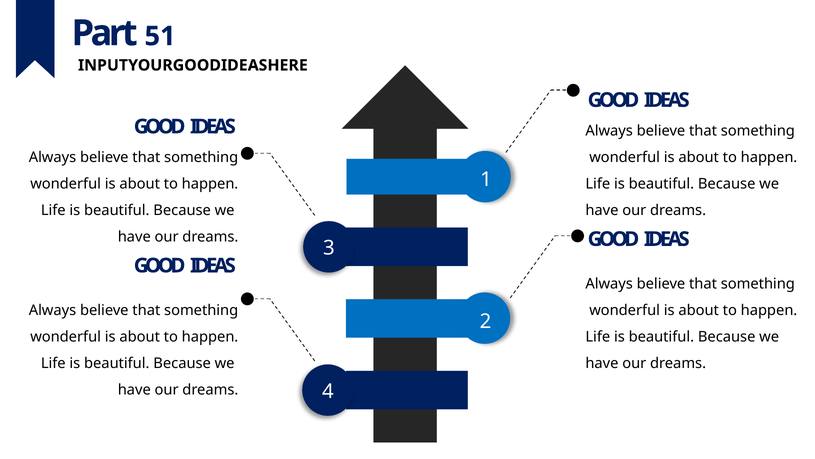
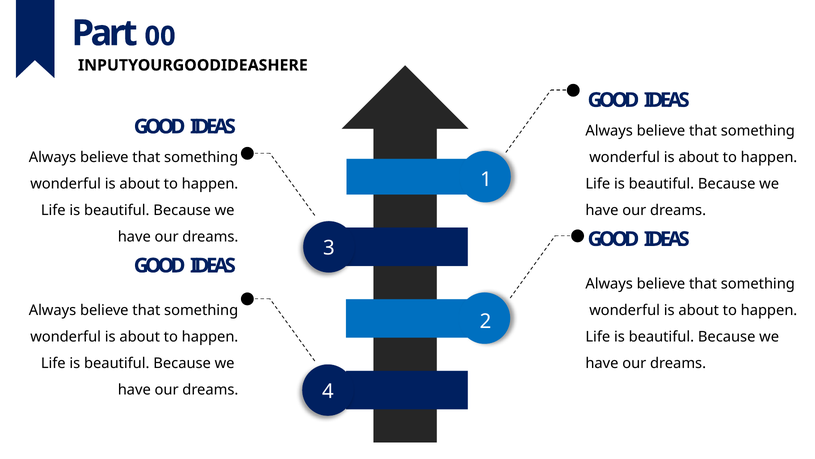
51: 51 -> 00
